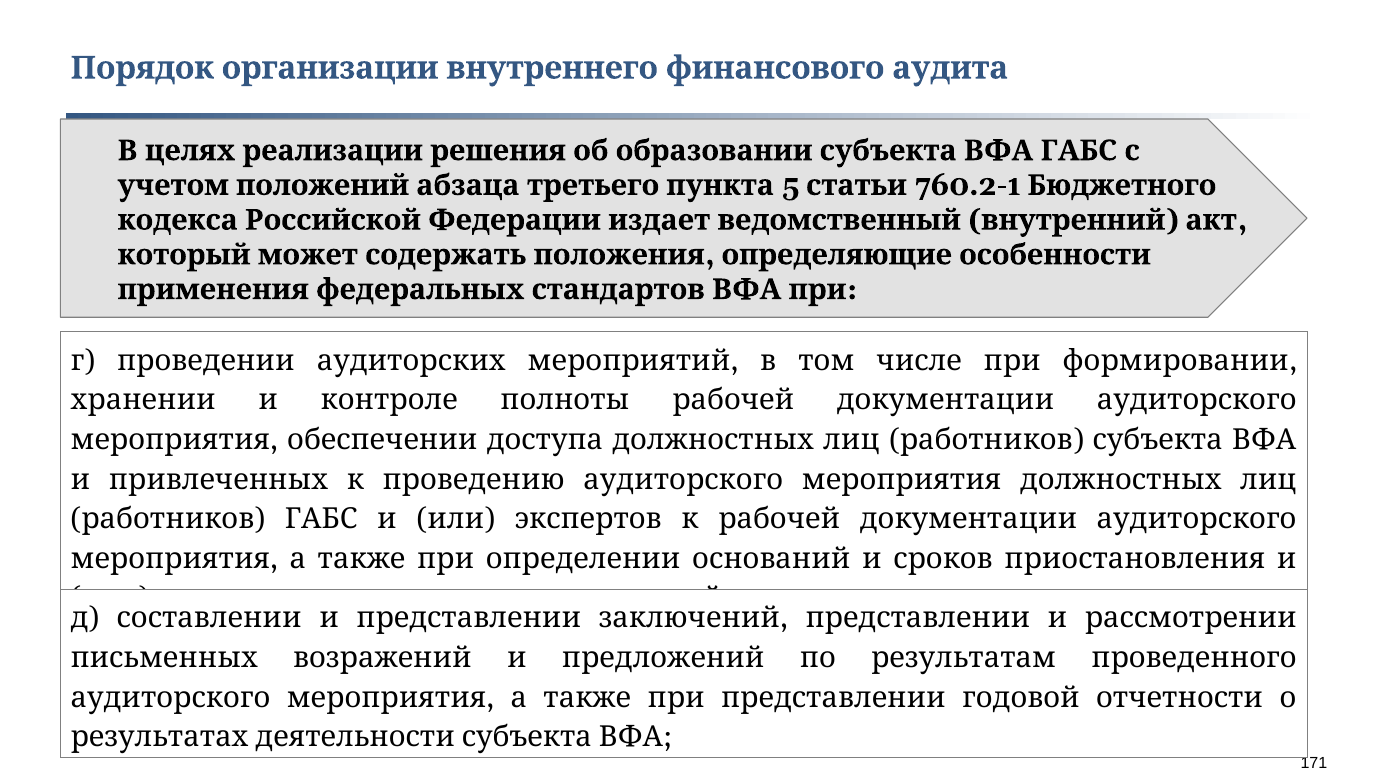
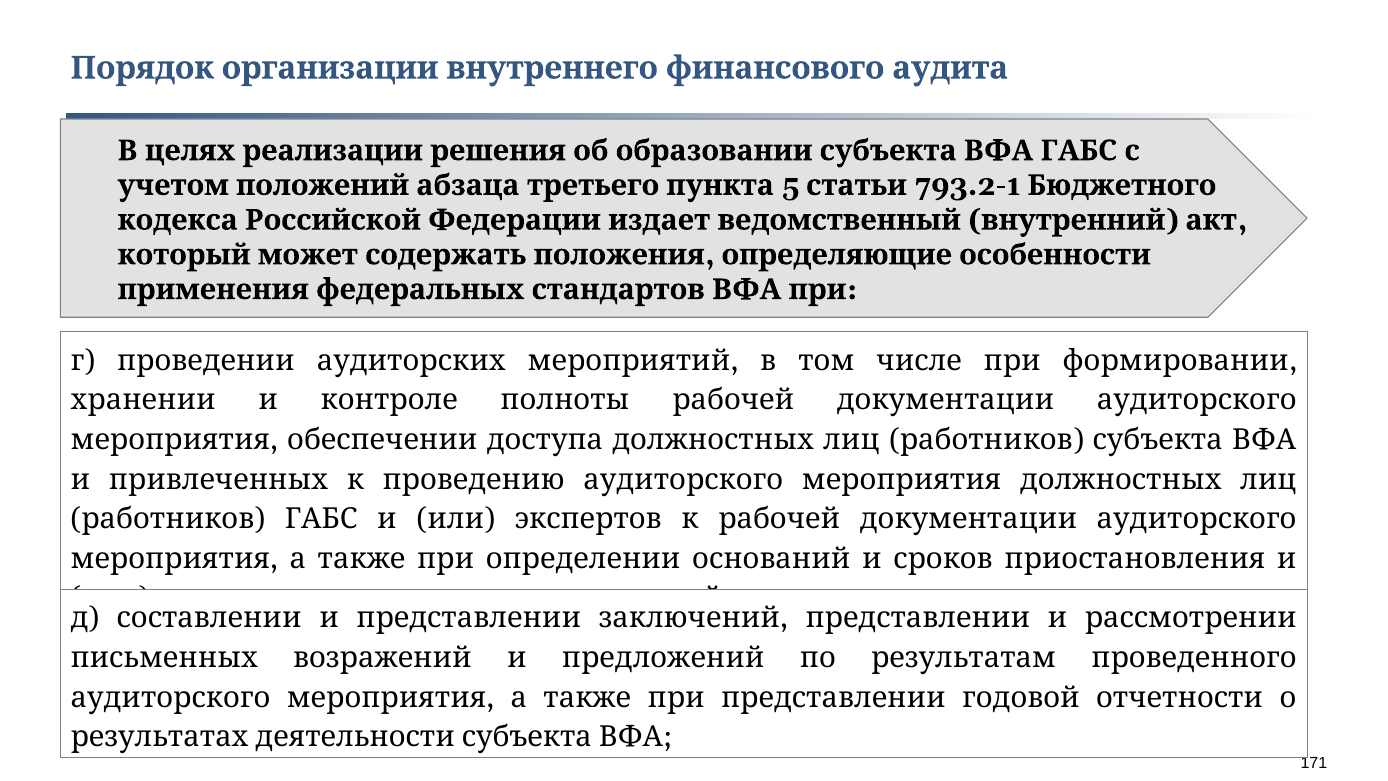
760.2-1: 760.2-1 -> 793.2-1
